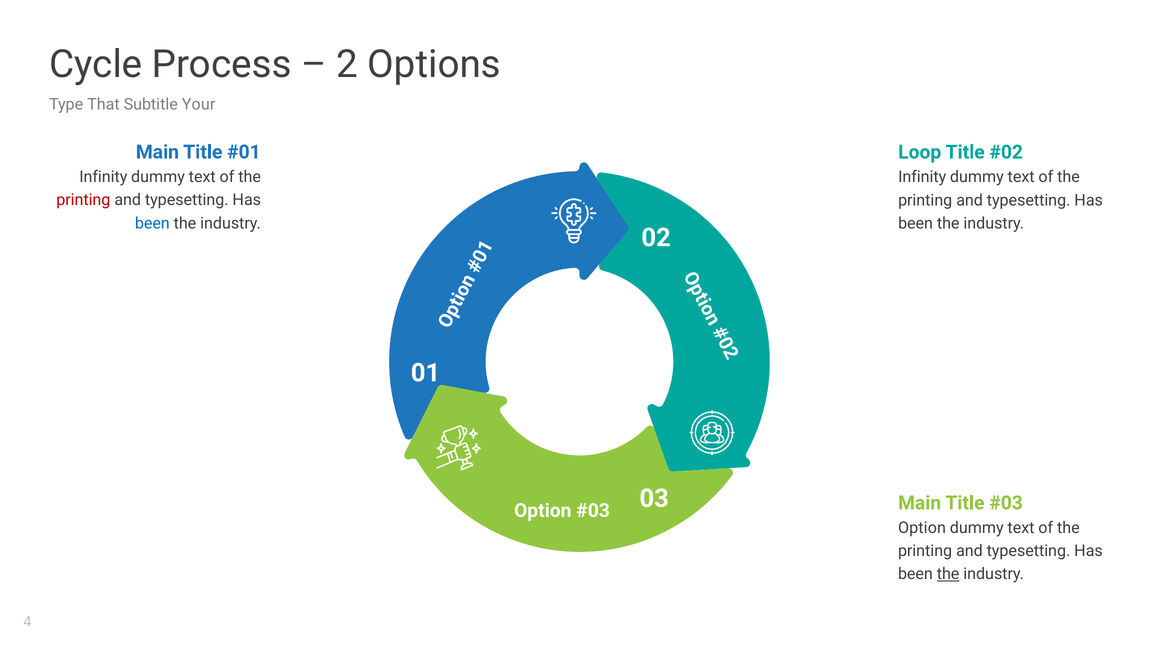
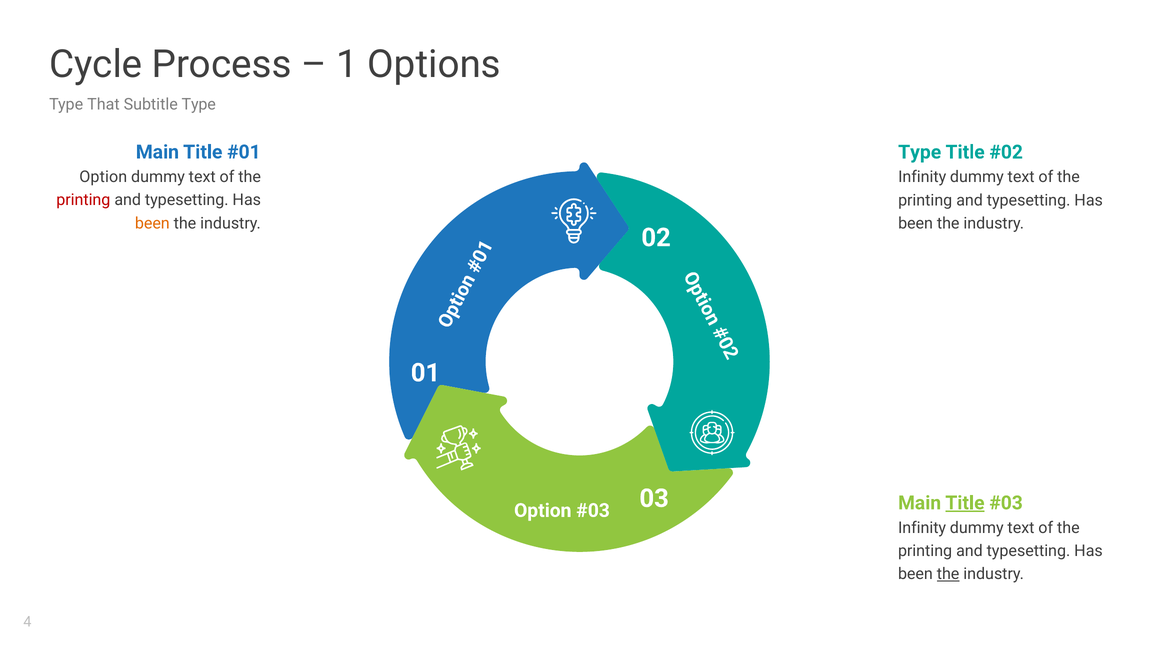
2 at (347, 64): 2 -> 1
Subtitle Your: Your -> Type
Loop at (920, 152): Loop -> Type
Infinity at (103, 177): Infinity -> Option
been at (152, 223) colour: blue -> orange
Title at (965, 503) underline: none -> present
Option at (922, 528): Option -> Infinity
